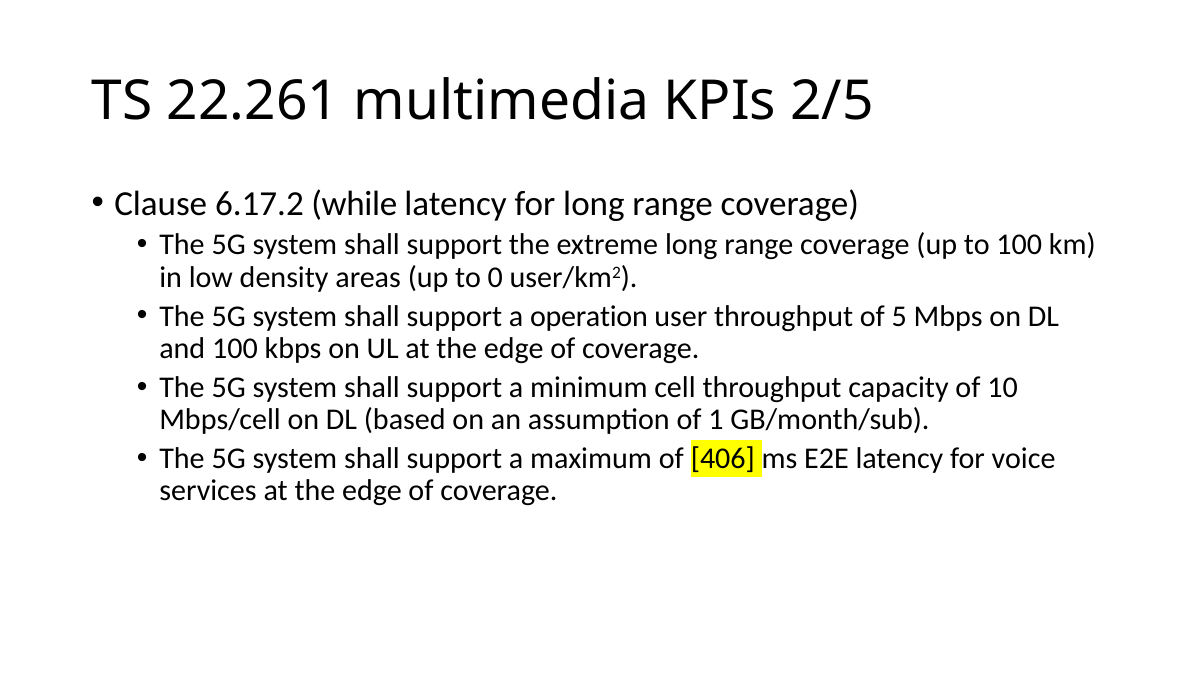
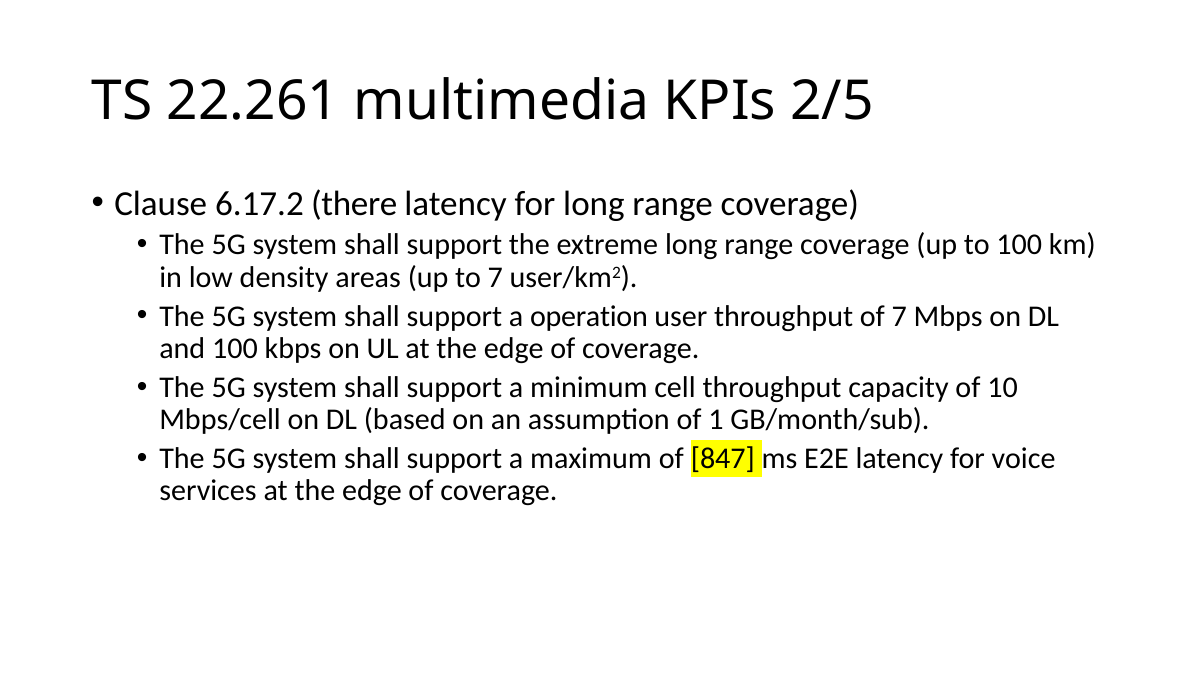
while: while -> there
to 0: 0 -> 7
of 5: 5 -> 7
406: 406 -> 847
